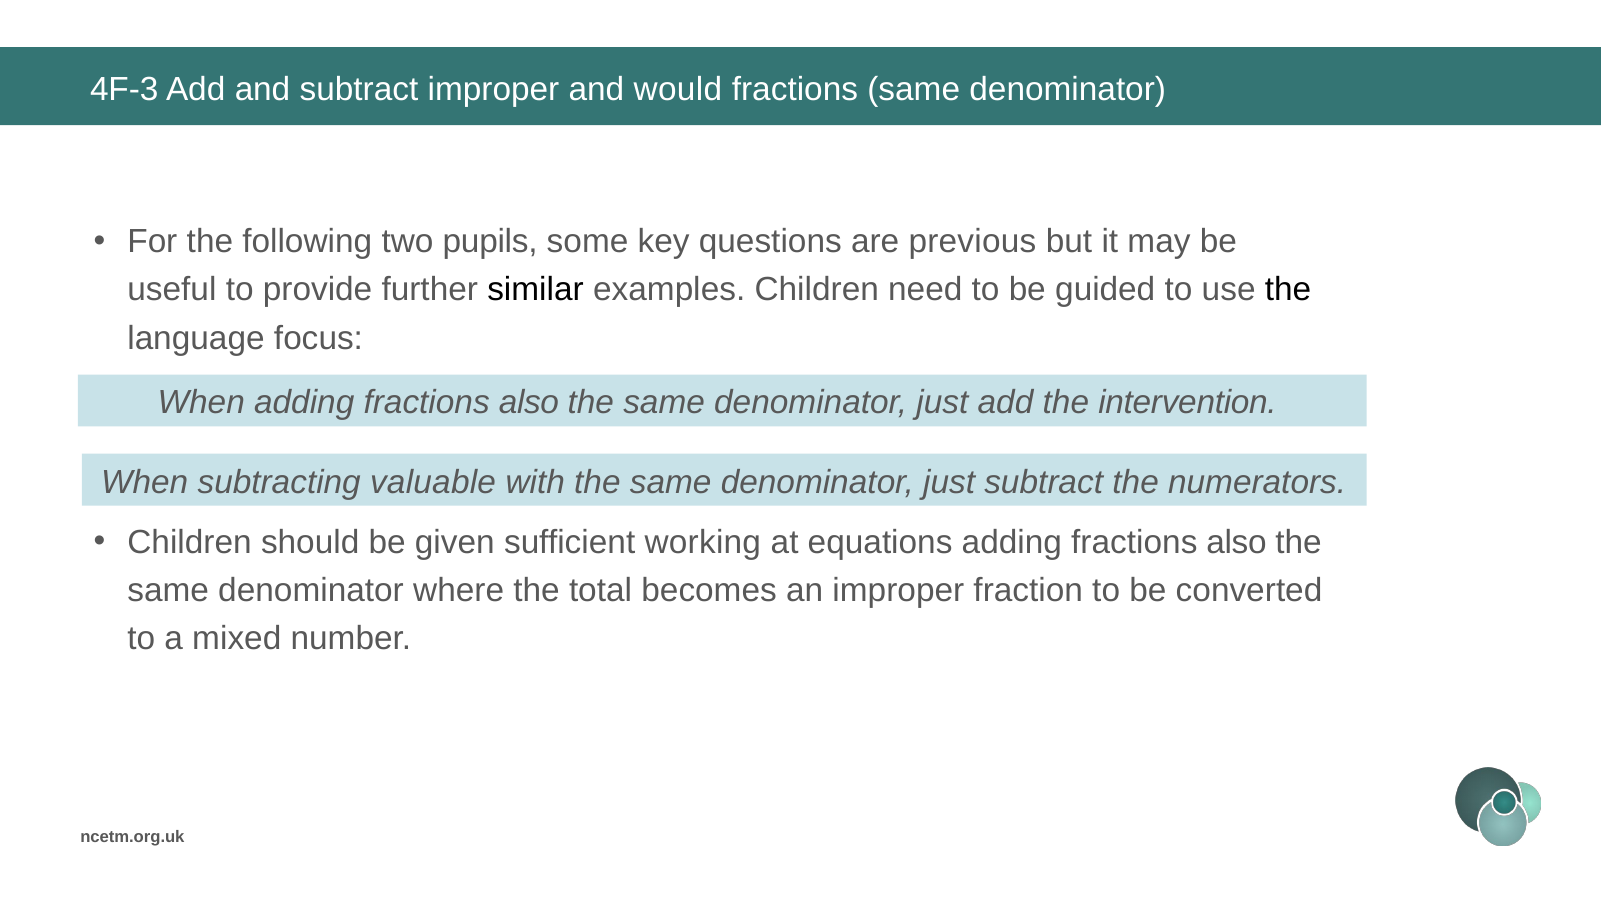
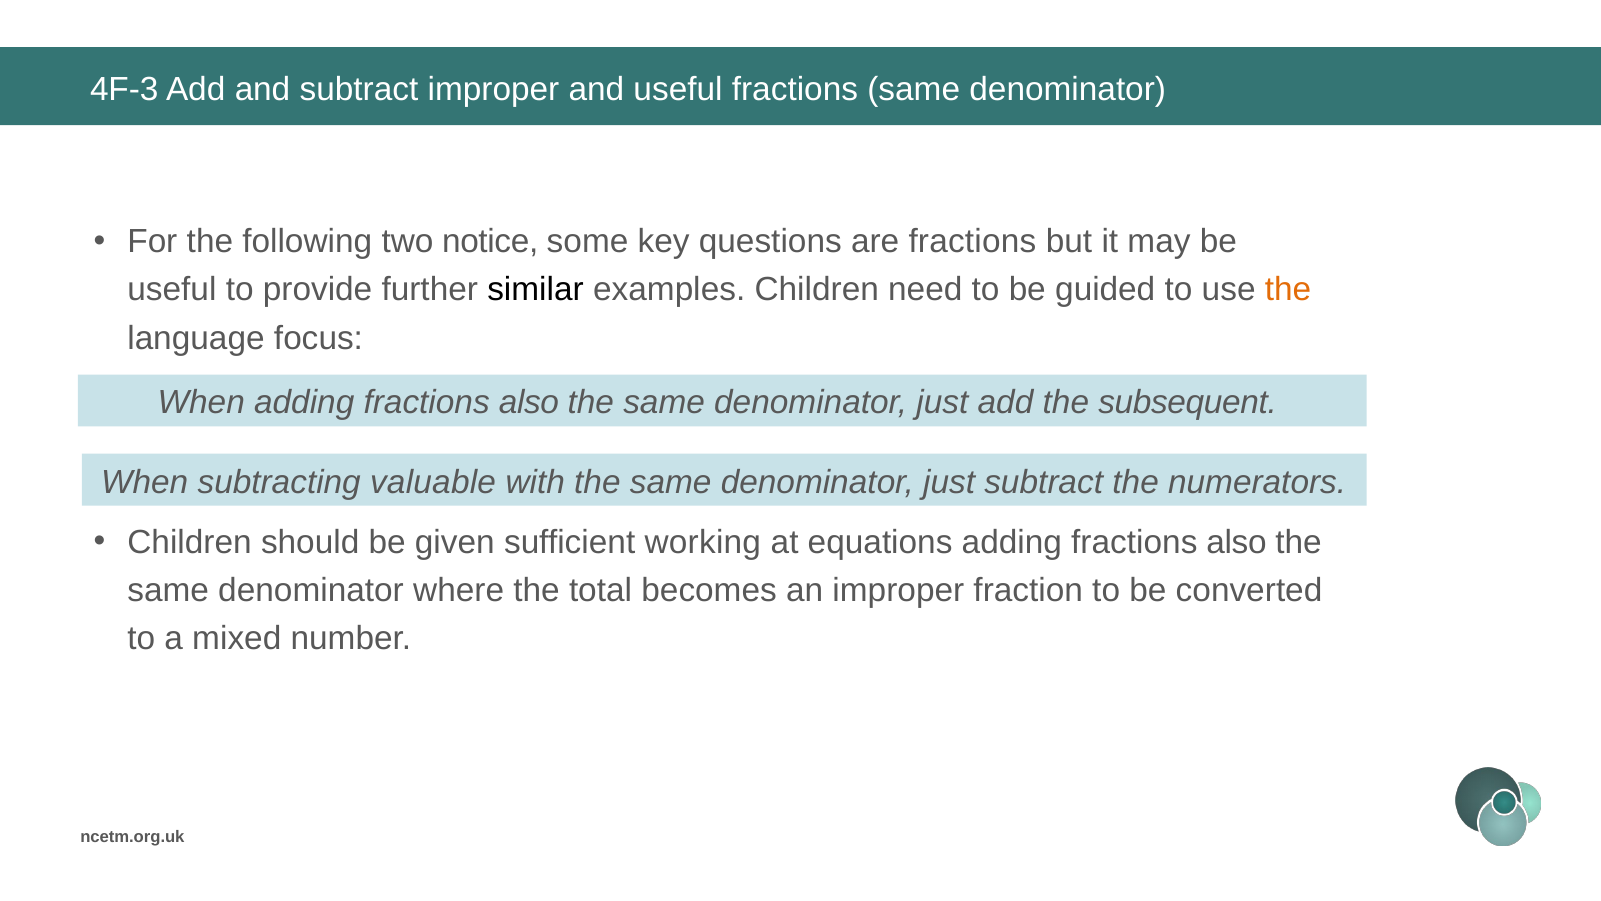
and would: would -> useful
pupils: pupils -> notice
are previous: previous -> fractions
the at (1288, 290) colour: black -> orange
intervention: intervention -> subsequent
